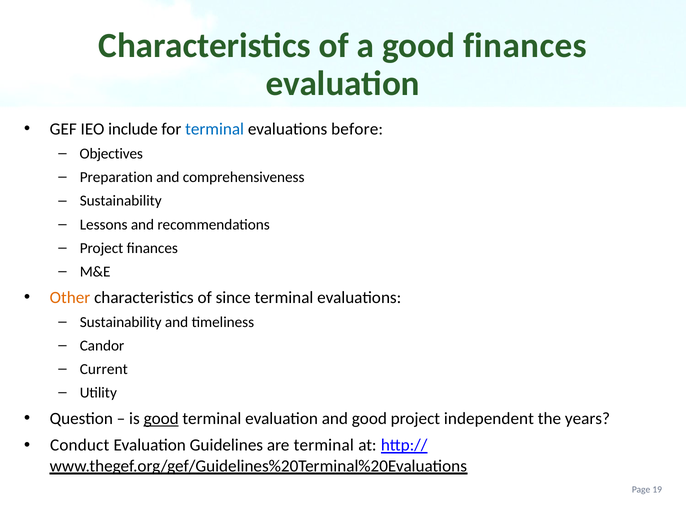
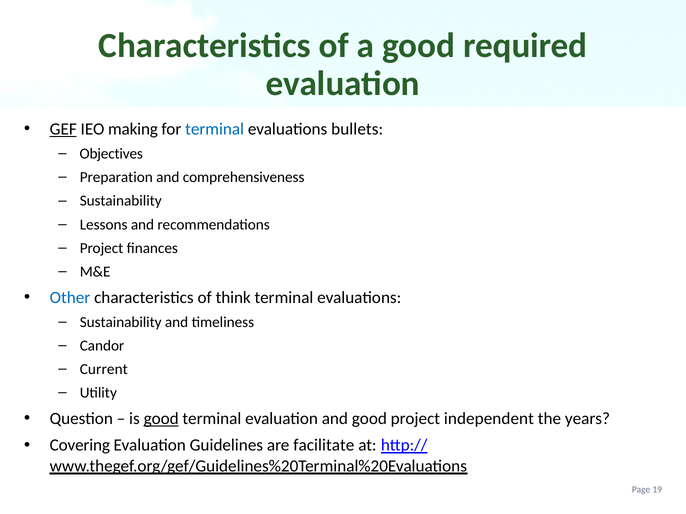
good finances: finances -> required
GEF underline: none -> present
include: include -> making
before: before -> bullets
Other colour: orange -> blue
since: since -> think
Conduct: Conduct -> Covering
are terminal: terminal -> facilitate
